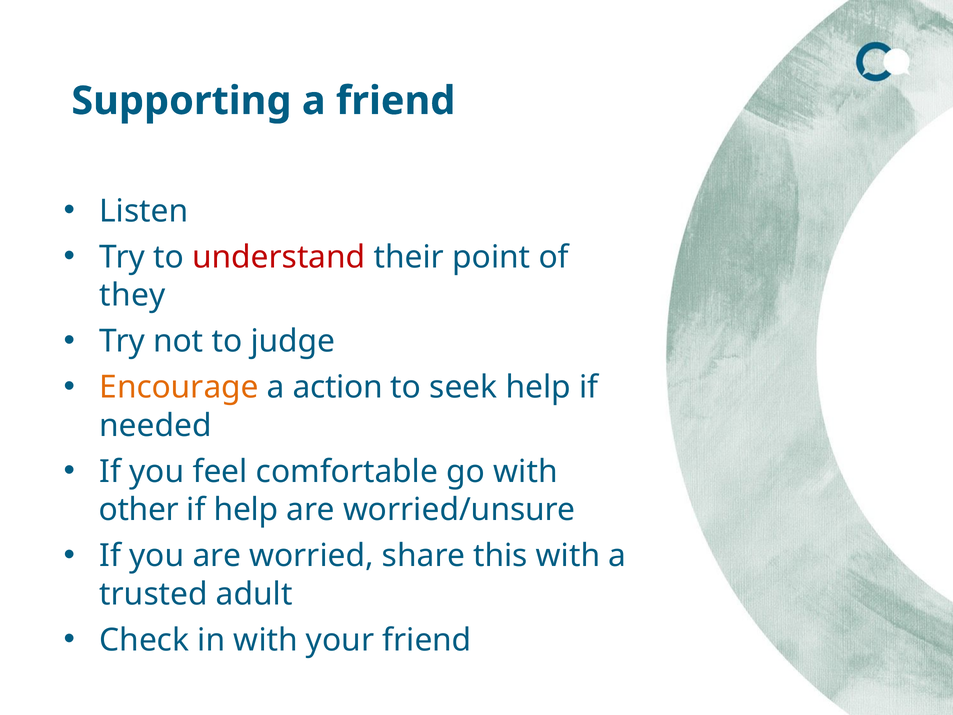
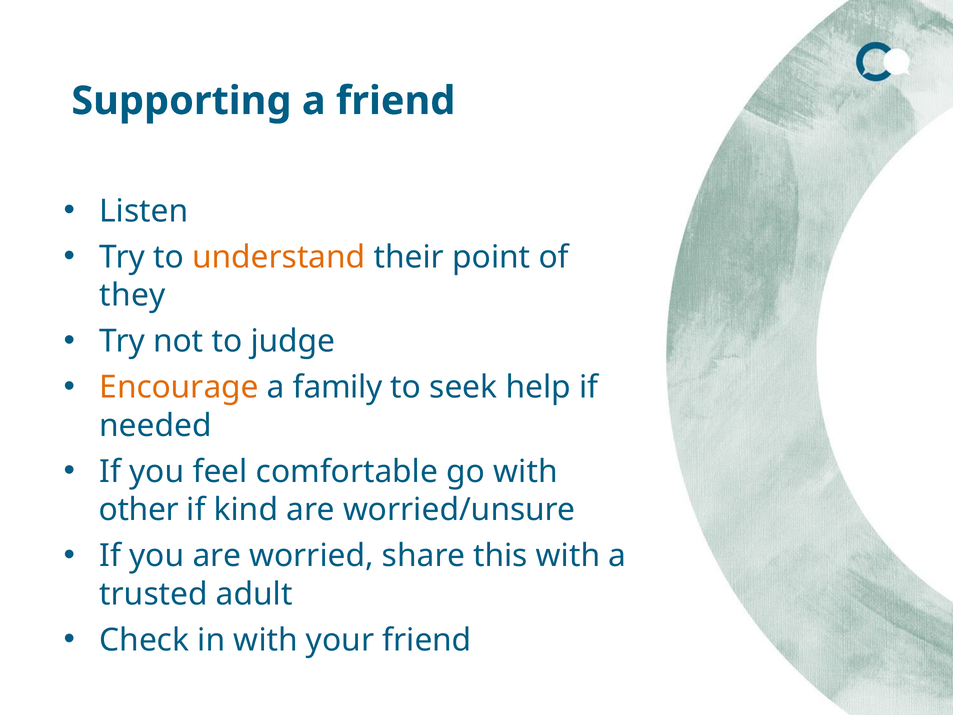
understand colour: red -> orange
action: action -> family
if help: help -> kind
